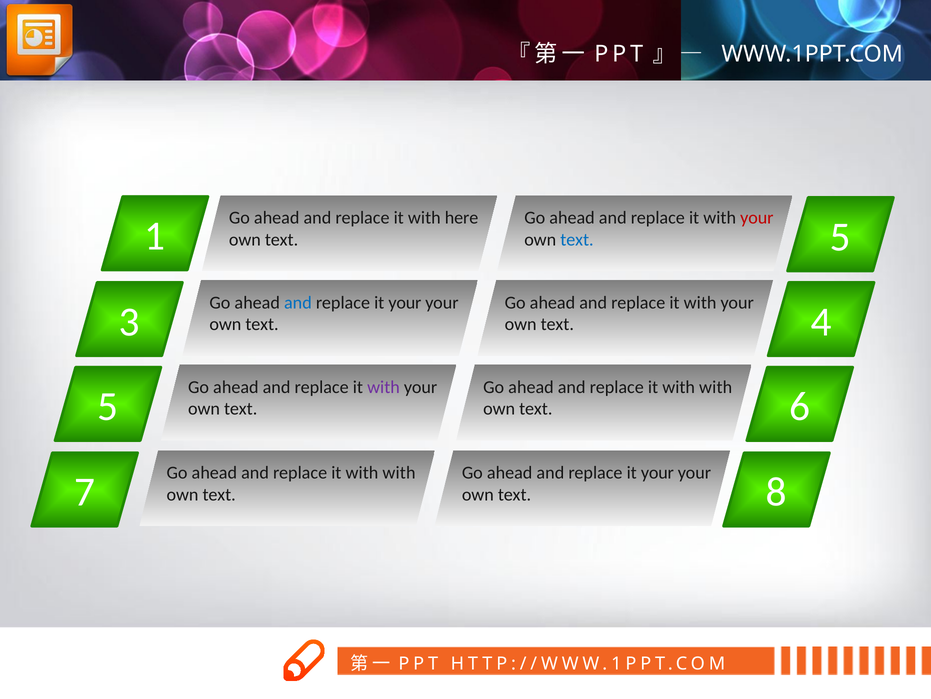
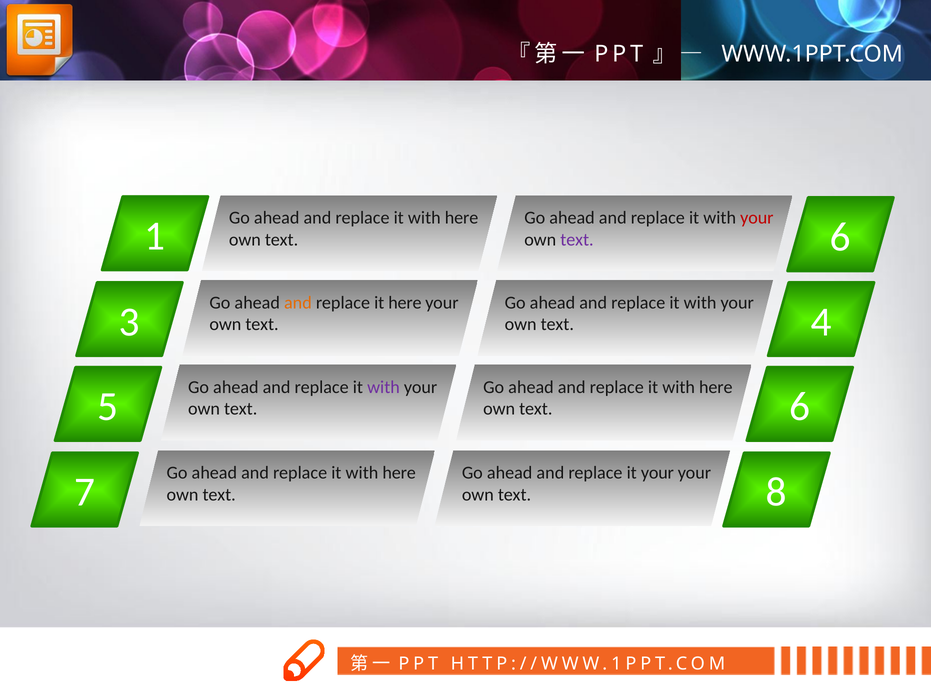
text at (577, 239) colour: blue -> purple
text 5: 5 -> 6
and at (298, 302) colour: blue -> orange
your at (405, 302): your -> here
with at (716, 387): with -> here
with at (399, 472): with -> here
